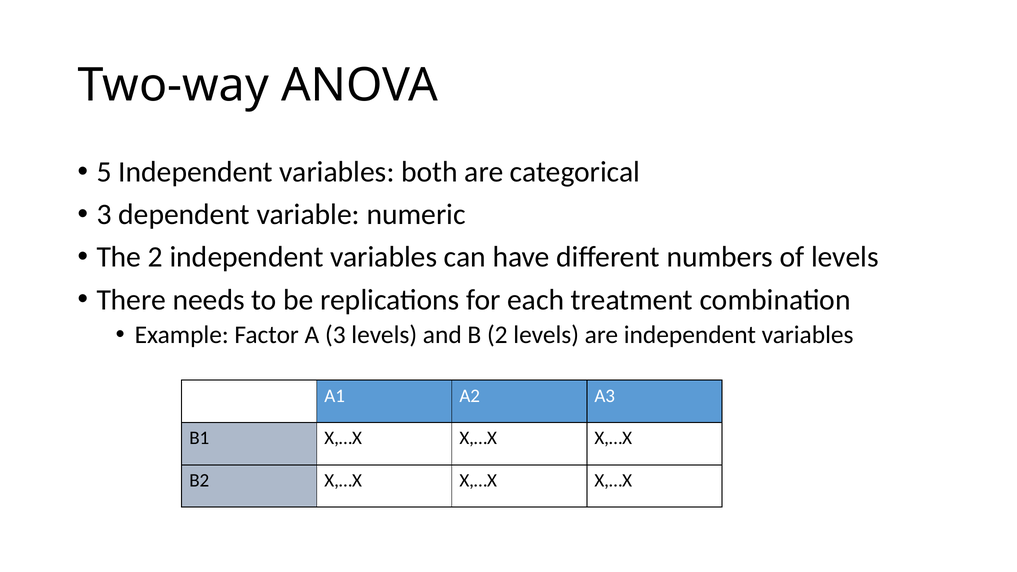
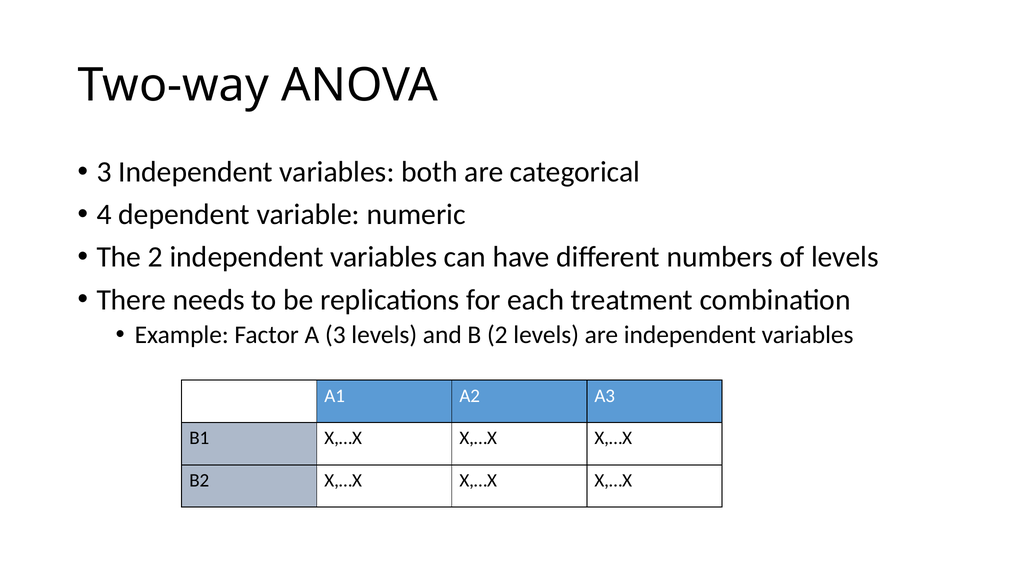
5 at (104, 172): 5 -> 3
3 at (104, 215): 3 -> 4
